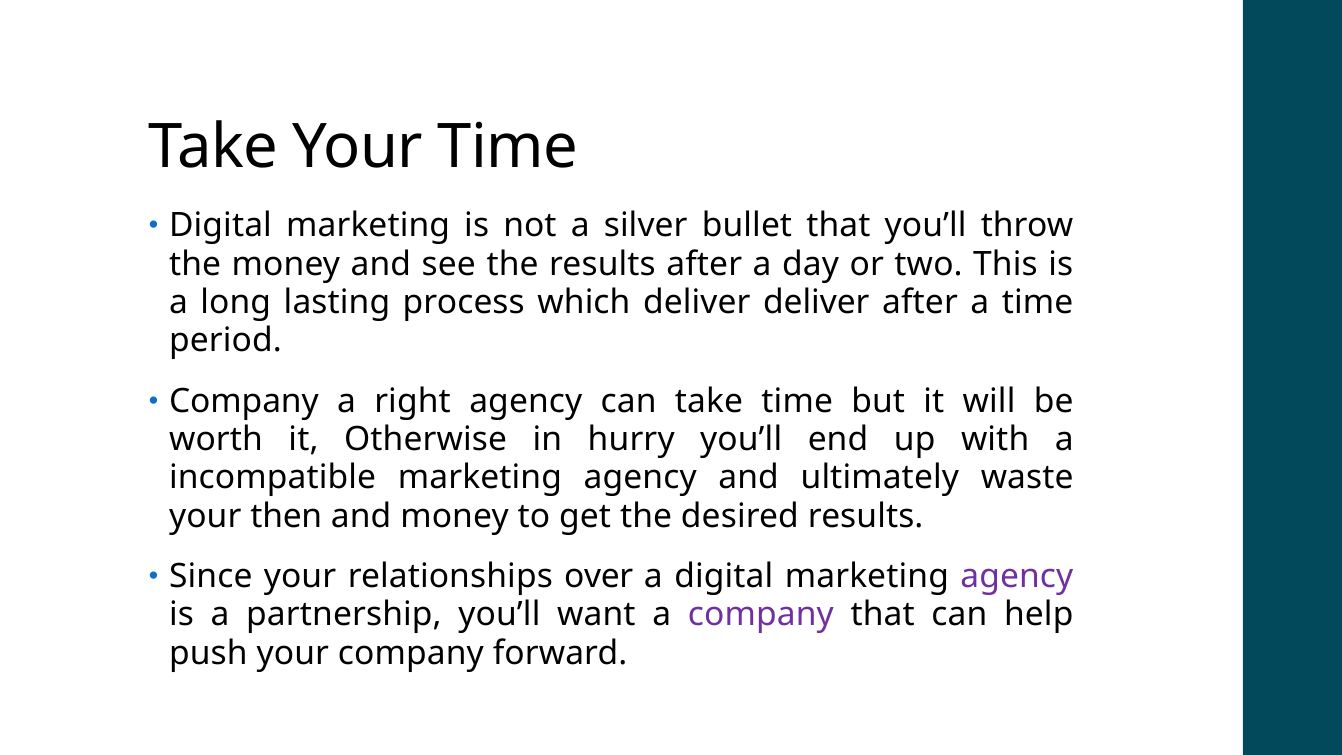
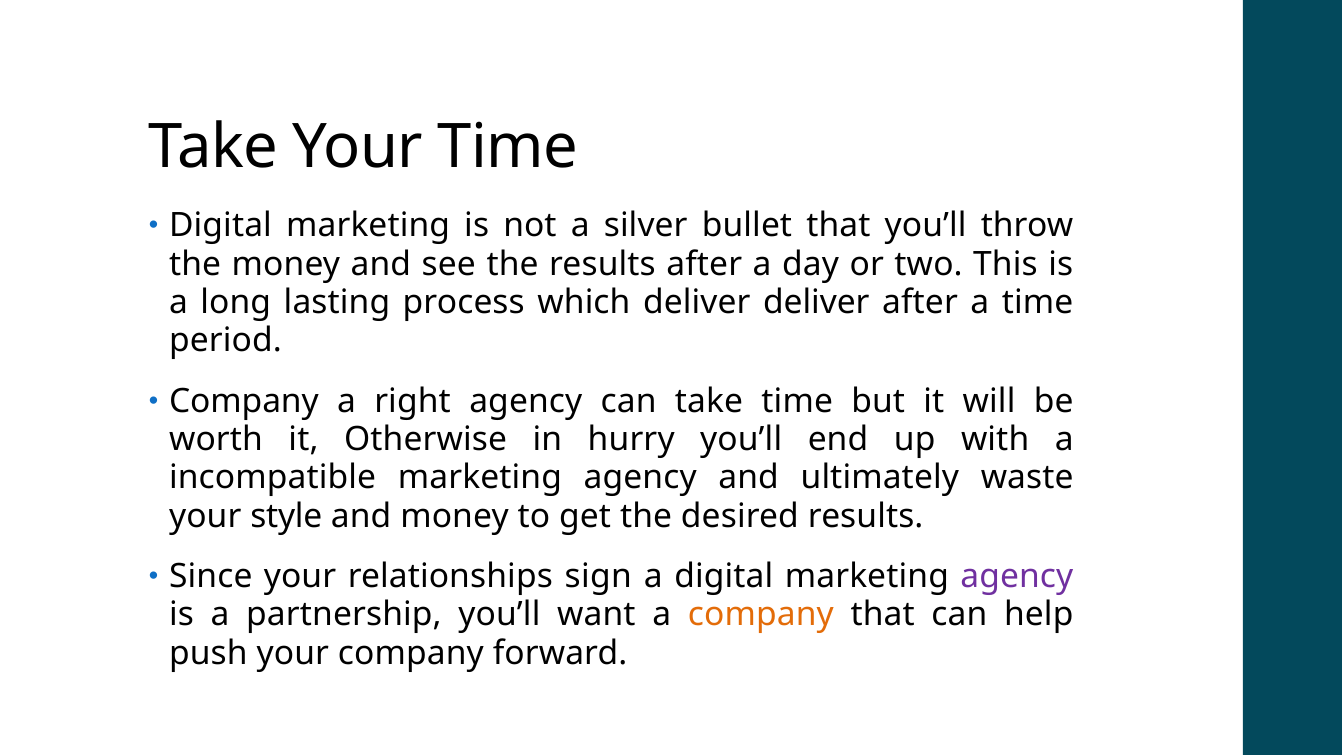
then: then -> style
over: over -> sign
company at (761, 615) colour: purple -> orange
